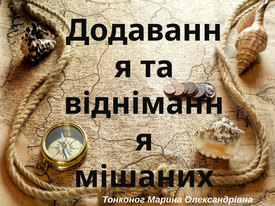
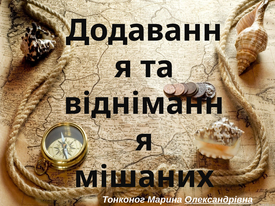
Олександрівна underline: none -> present
